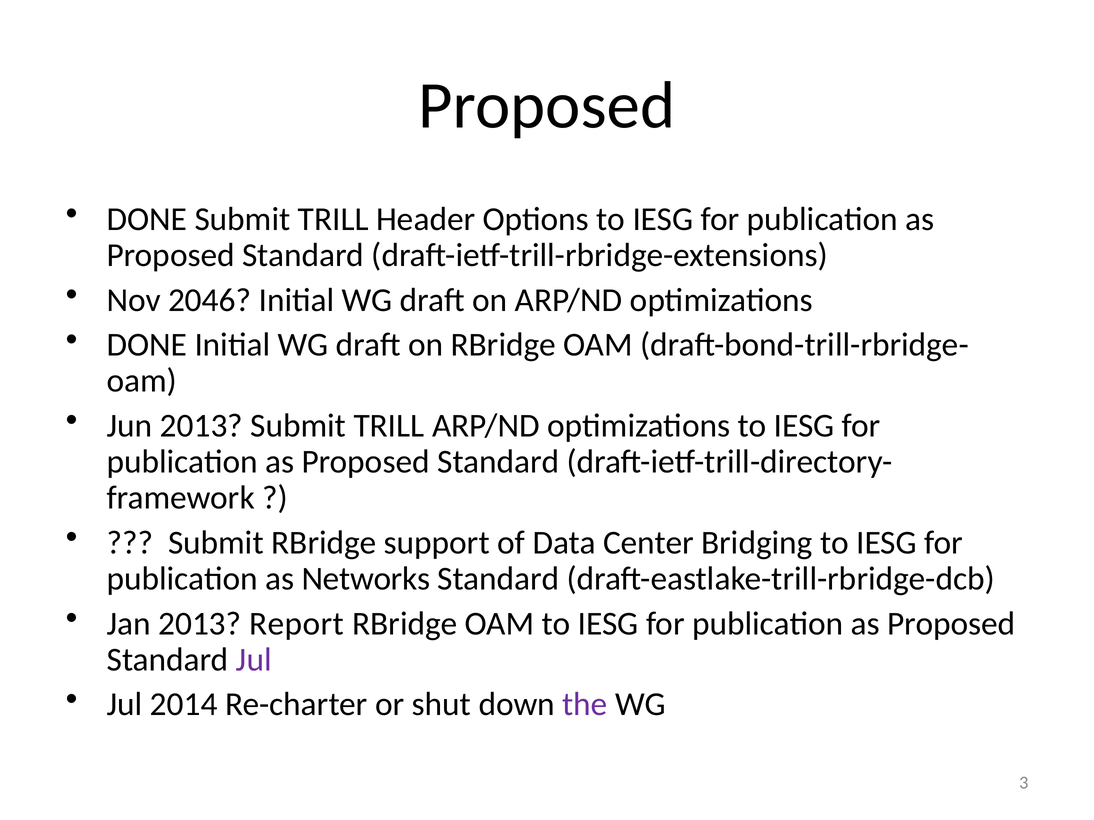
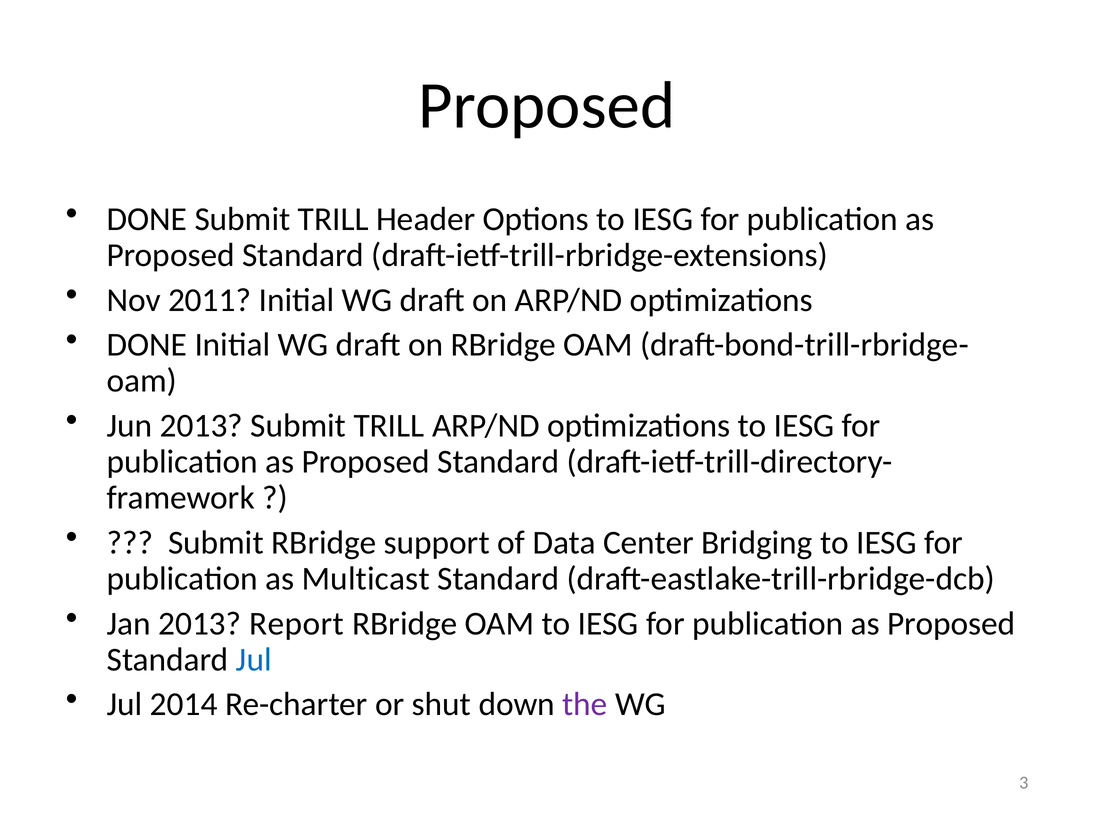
2046: 2046 -> 2011
Networks: Networks -> Multicast
Jul at (254, 660) colour: purple -> blue
